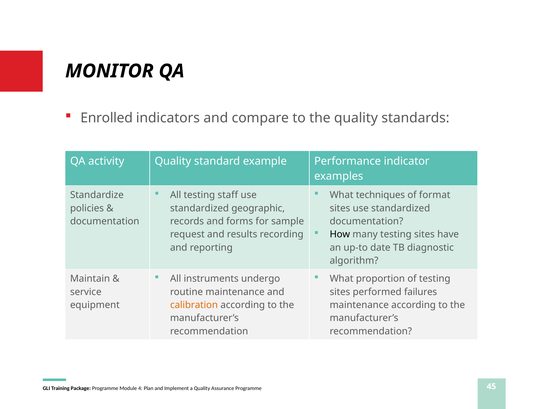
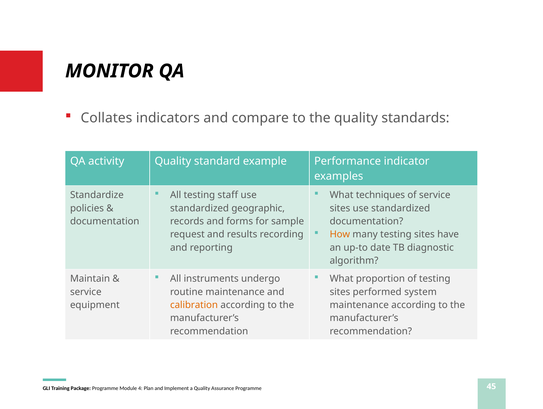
Enrolled: Enrolled -> Collates
of format: format -> service
How colour: black -> orange
failures: failures -> system
